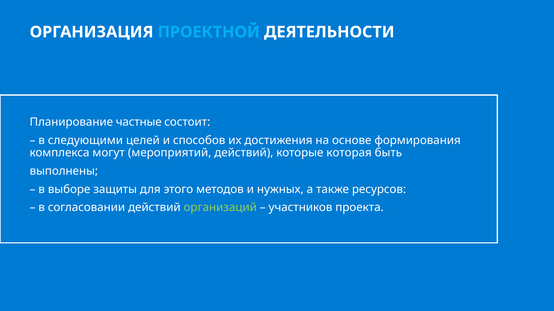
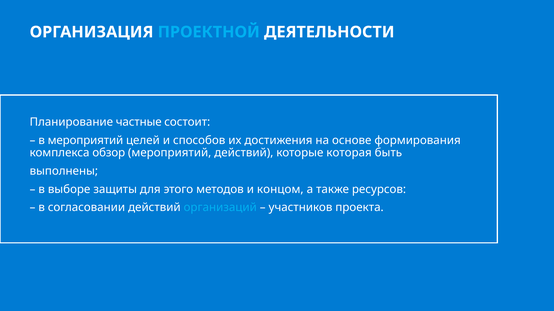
в следующими: следующими -> мероприятий
могут: могут -> обзор
нужных: нужных -> концом
организаций colour: light green -> light blue
